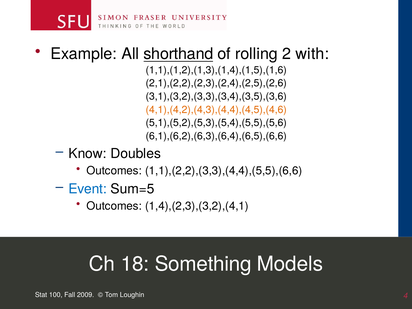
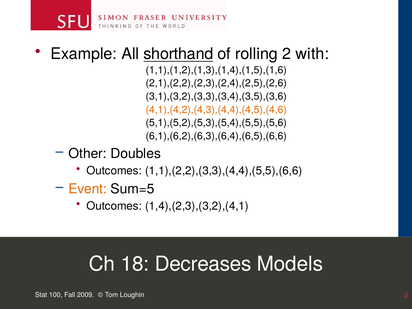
Know: Know -> Other
Event colour: blue -> orange
Something: Something -> Decreases
